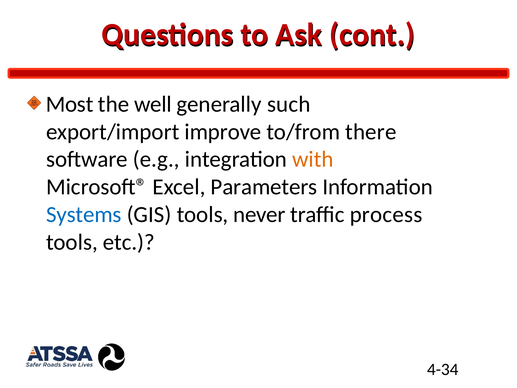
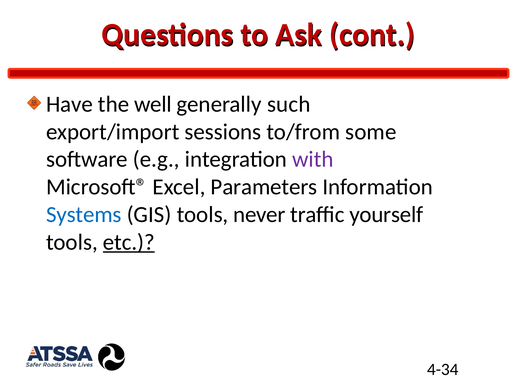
Most: Most -> Have
improve: improve -> sessions
there: there -> some
with colour: orange -> purple
process: process -> yourself
etc underline: none -> present
